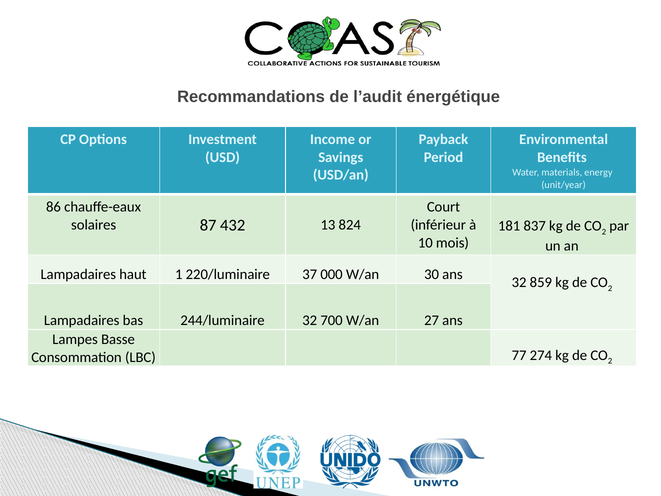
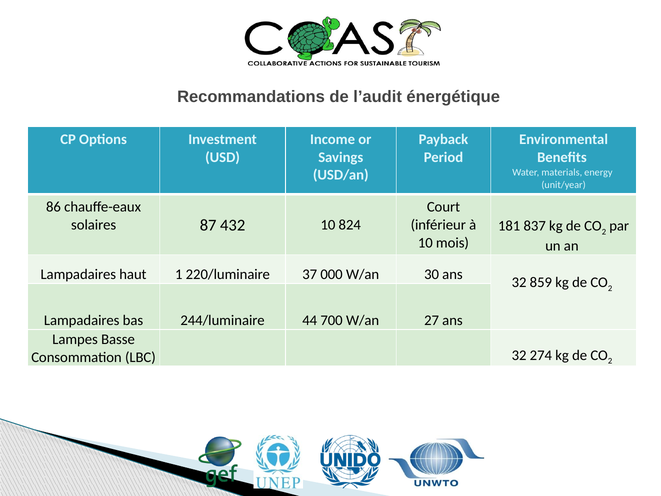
432 13: 13 -> 10
244/luminaire 32: 32 -> 44
LBC 77: 77 -> 32
